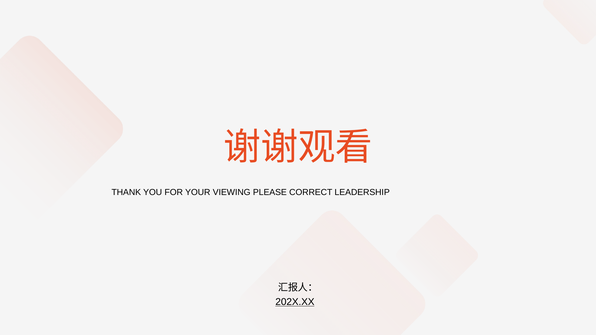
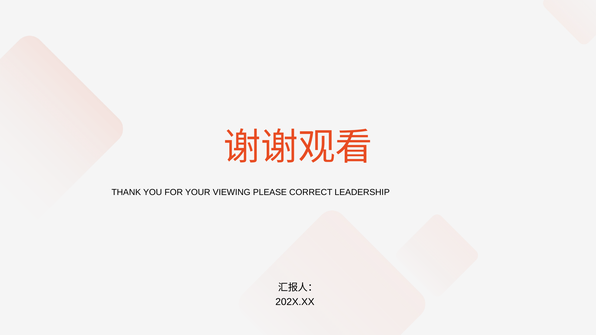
202X.XX underline: present -> none
